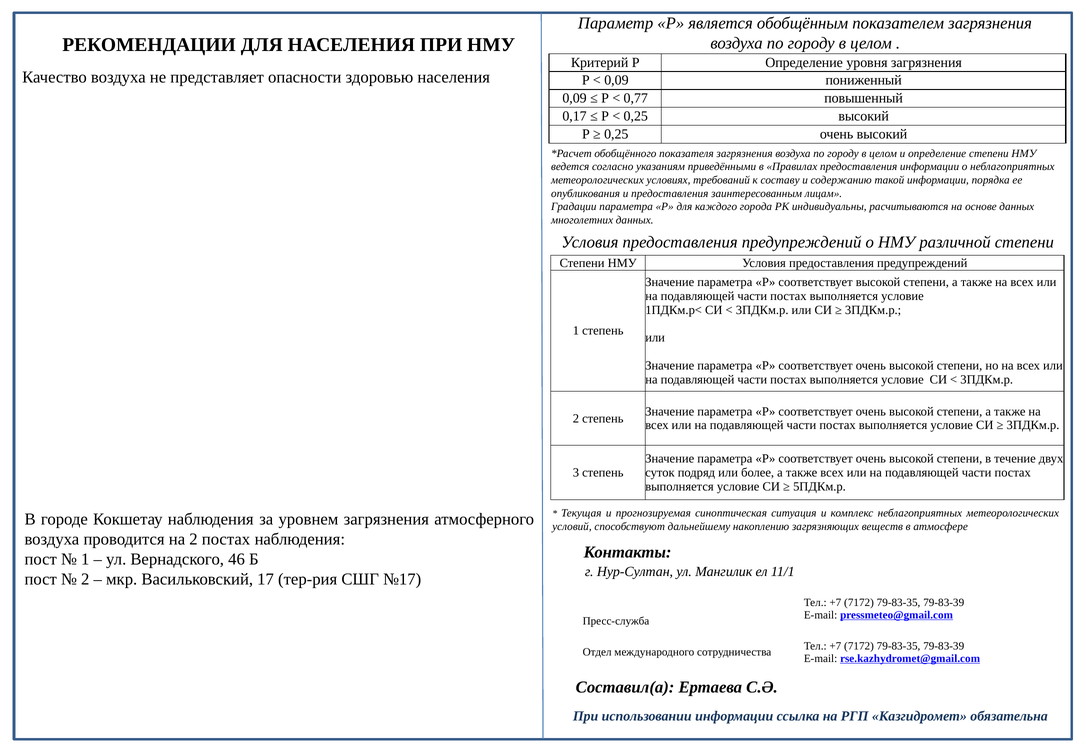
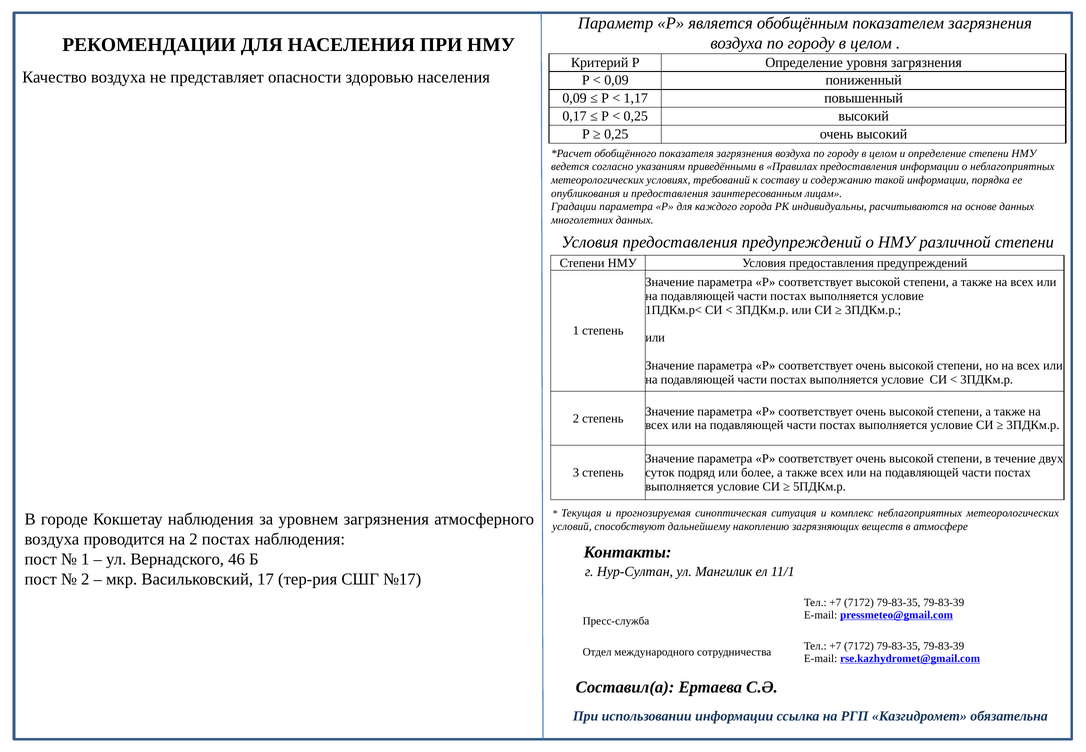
0,77: 0,77 -> 1,17
